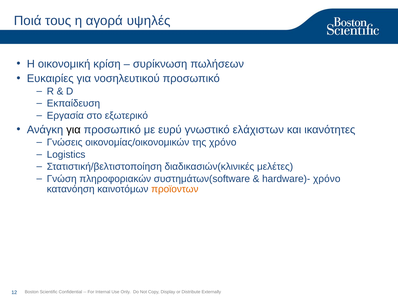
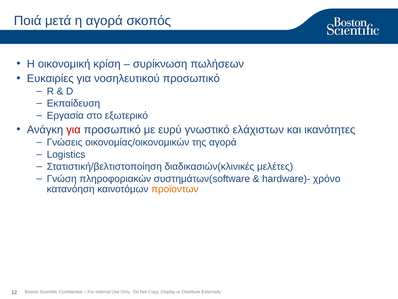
τους: τους -> μετά
υψηλές: υψηλές -> σκοπός
για at (73, 129) colour: black -> red
της χρόνο: χρόνο -> αγορά
